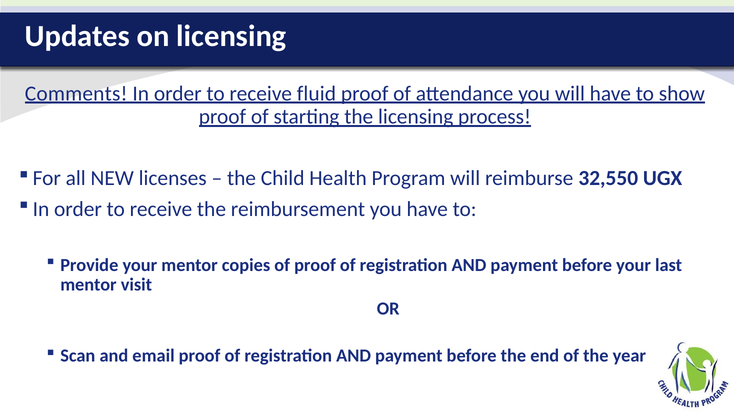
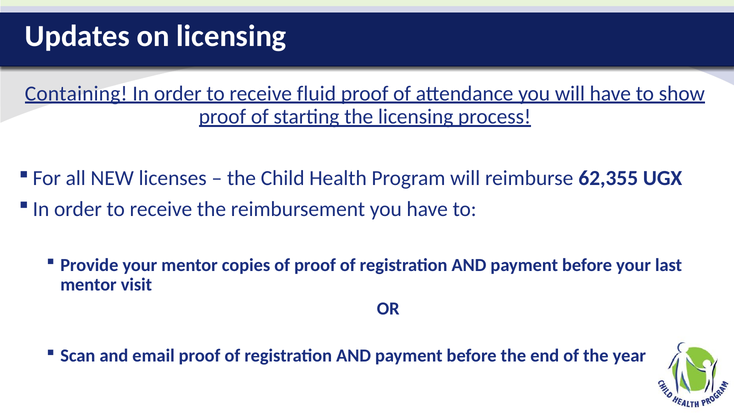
Comments: Comments -> Containing
32,550: 32,550 -> 62,355
